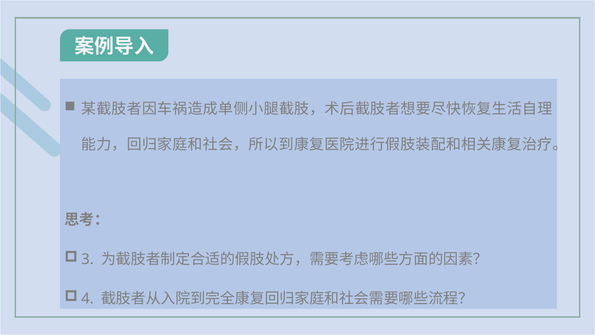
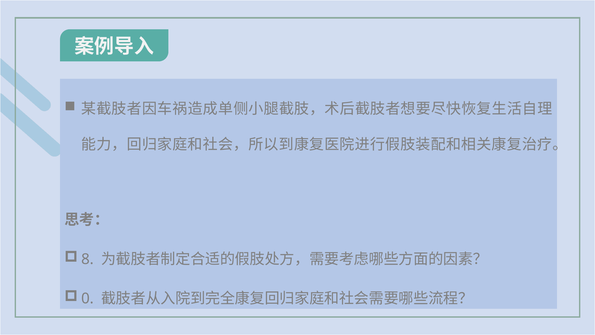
3: 3 -> 8
4: 4 -> 0
